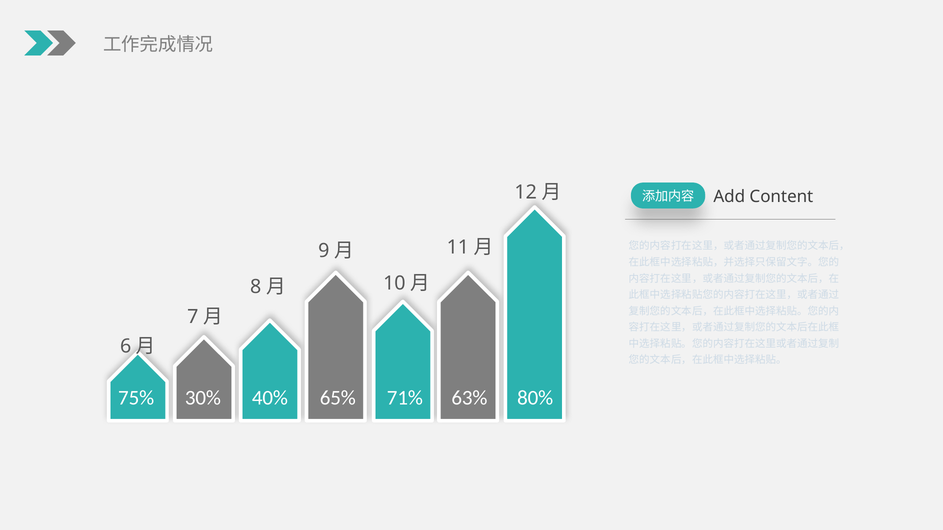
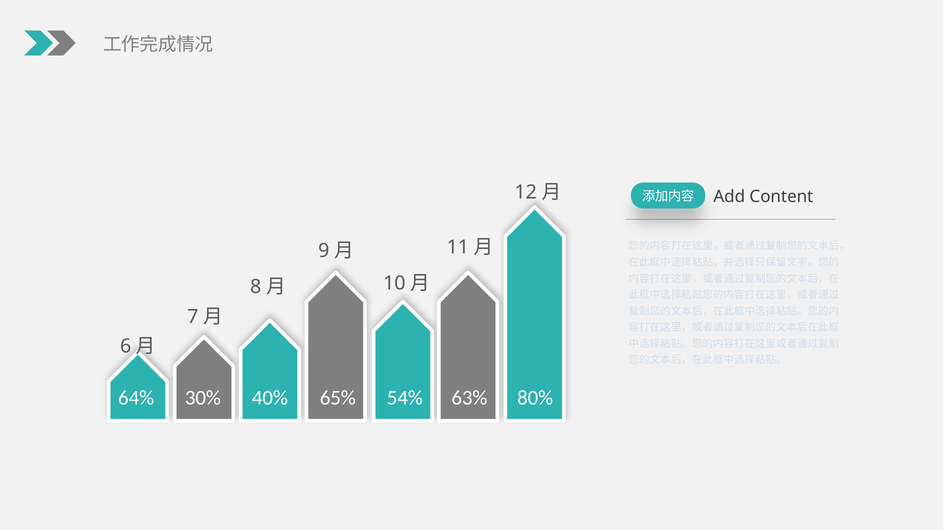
75%: 75% -> 64%
71%: 71% -> 54%
